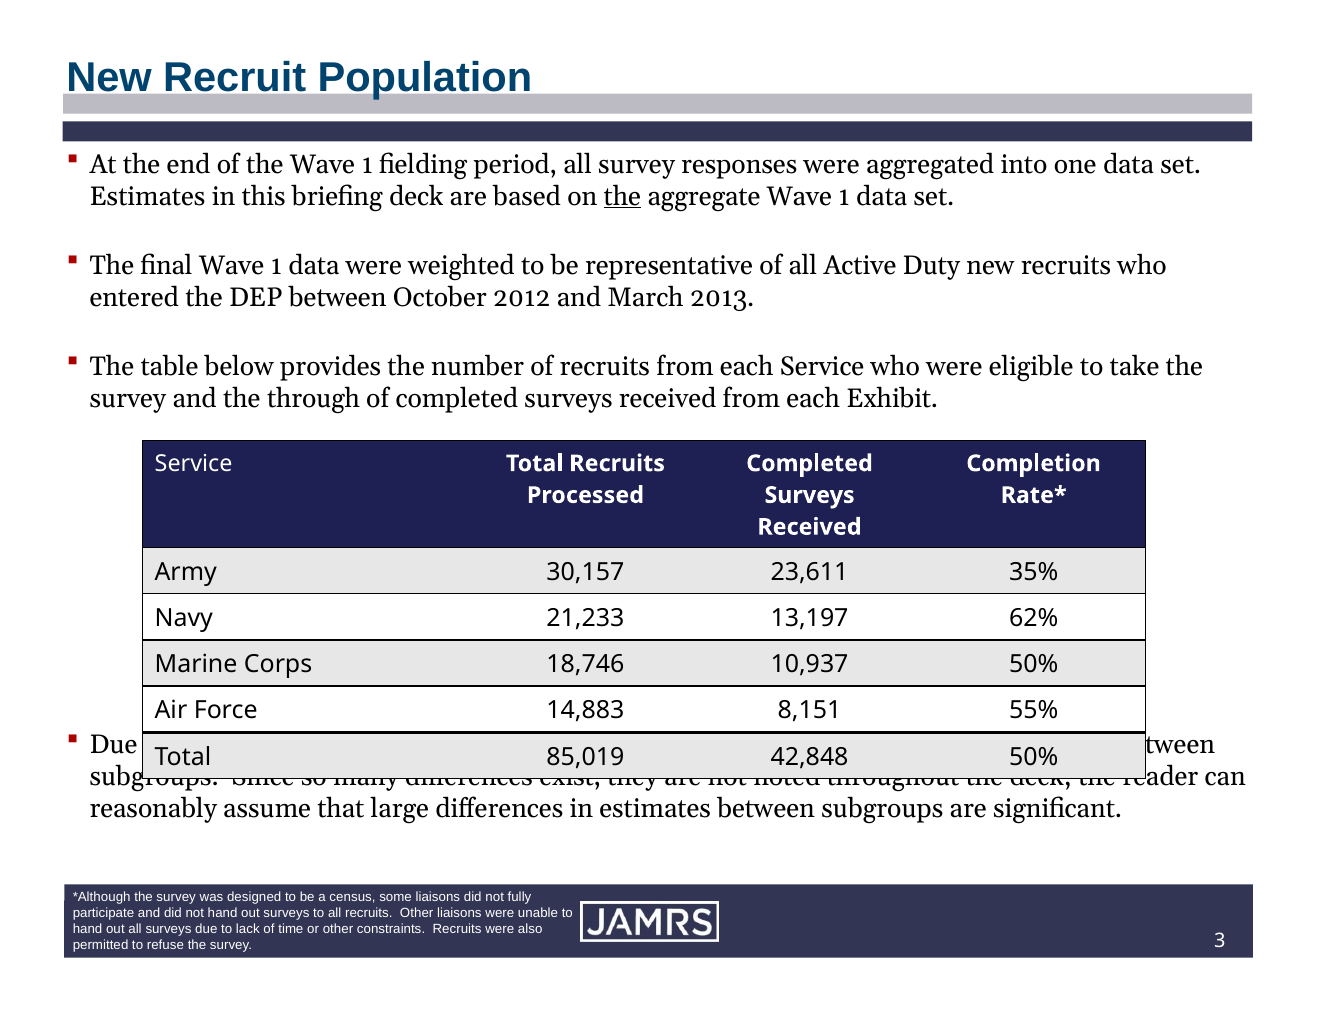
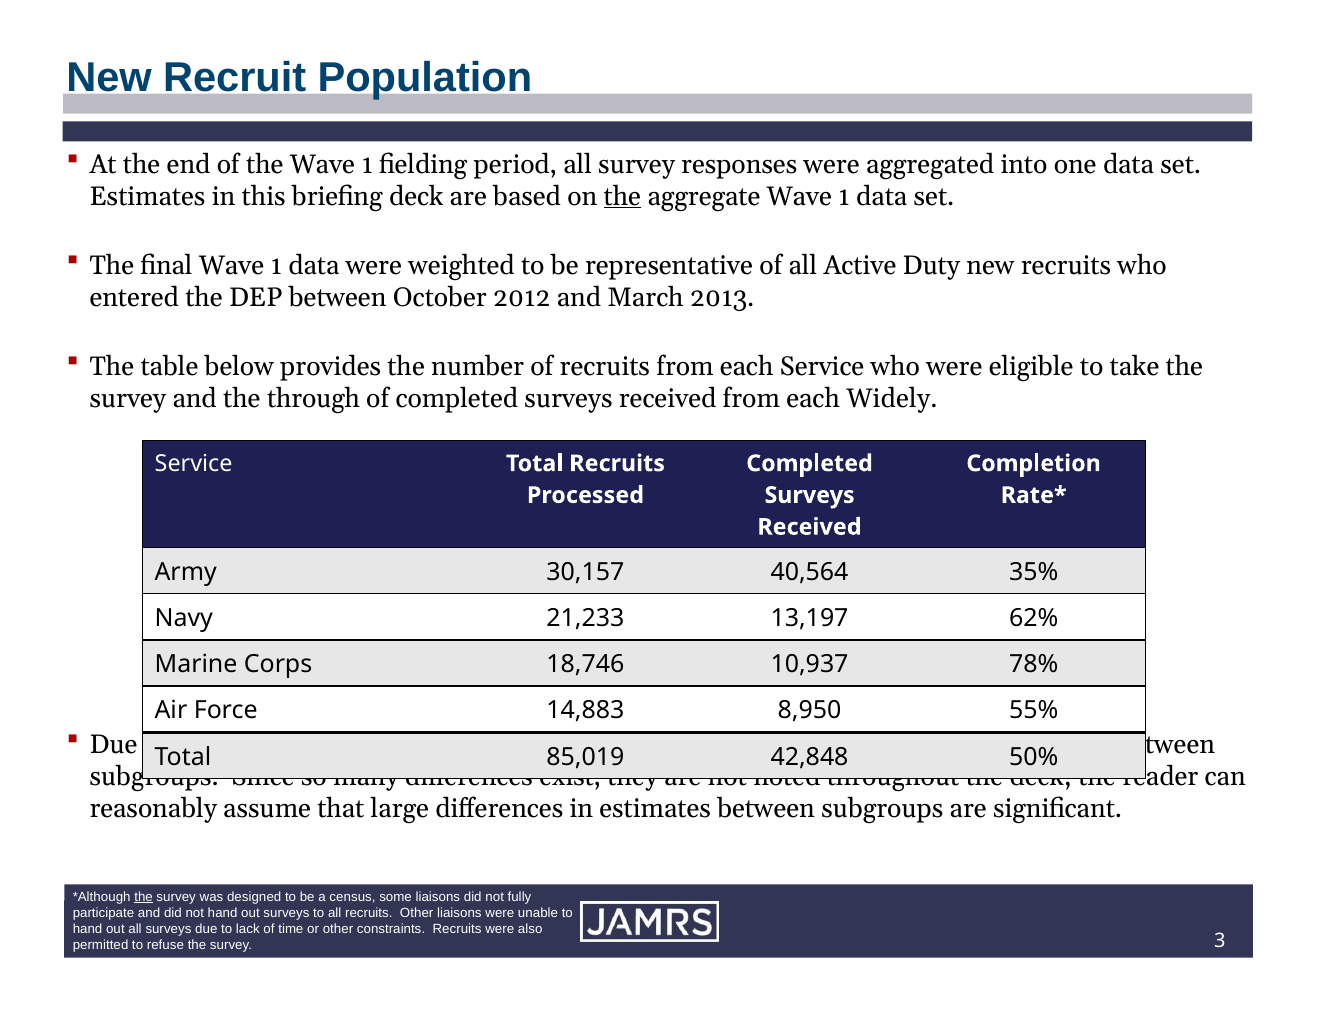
Exhibit: Exhibit -> Widely
23,611: 23,611 -> 40,564
10,937 50%: 50% -> 78%
8,151: 8,151 -> 8,950
the at (144, 896) underline: none -> present
